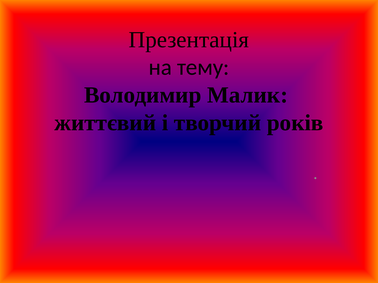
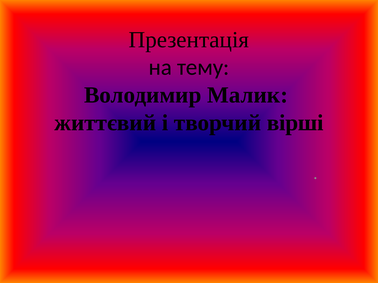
років: років -> вірші
